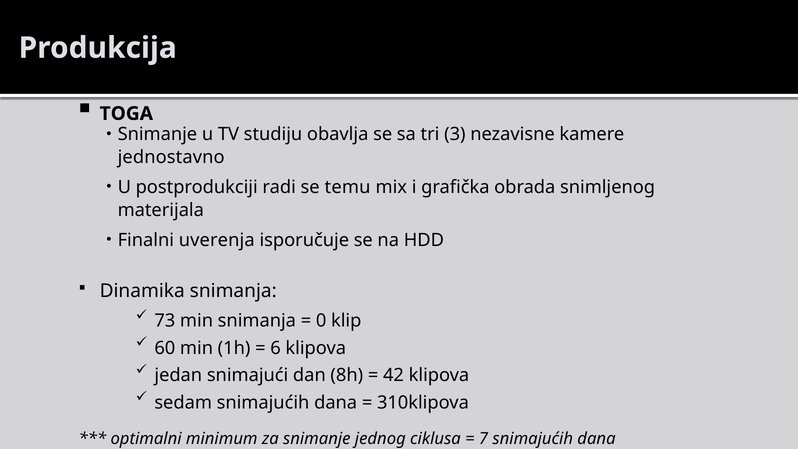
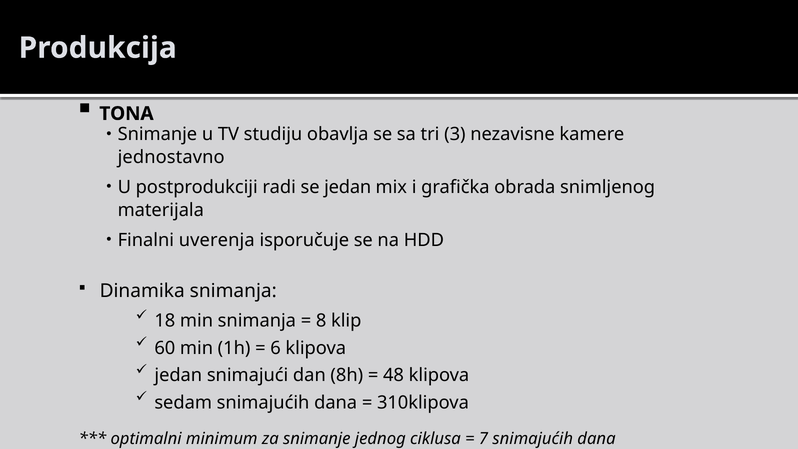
TOGA: TOGA -> TONA
se temu: temu -> jedan
73: 73 -> 18
0: 0 -> 8
42: 42 -> 48
